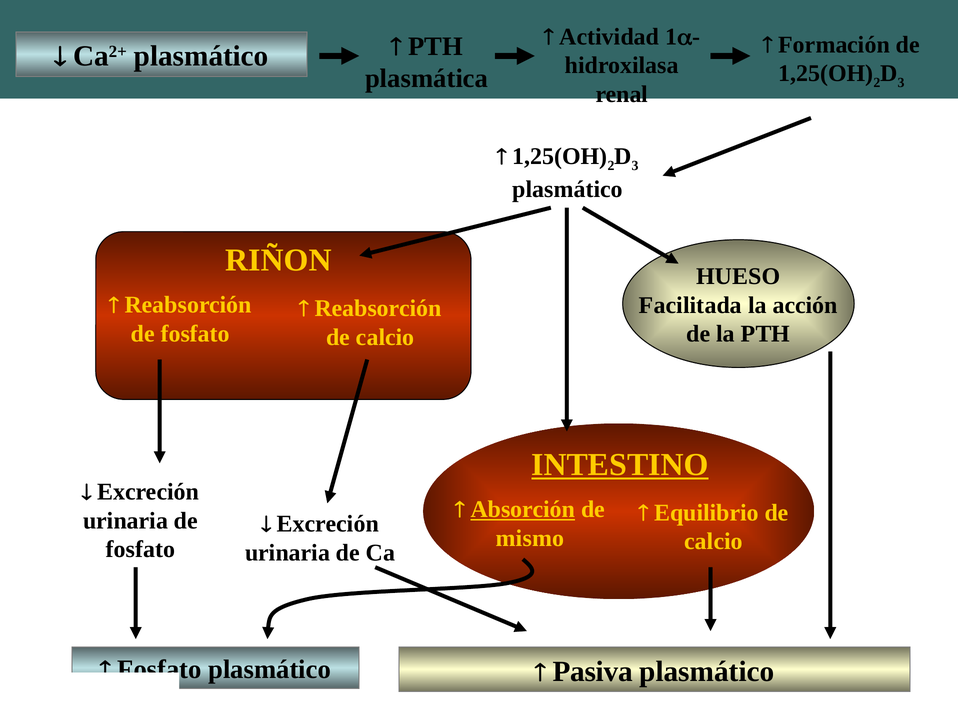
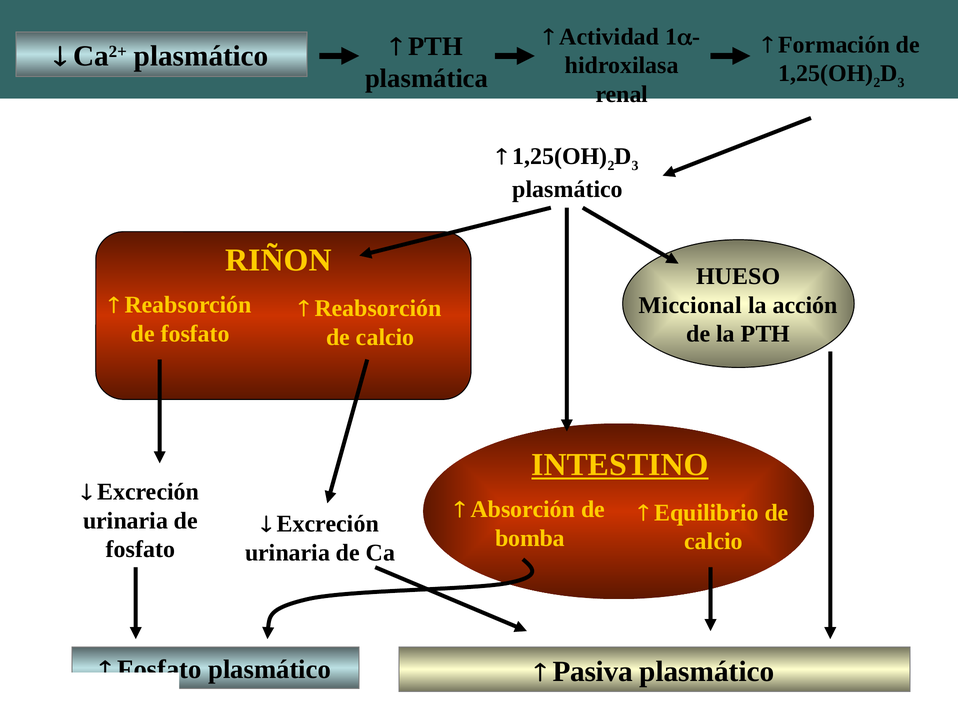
Facilitada: Facilitada -> Miccional
Absorción underline: present -> none
mismo: mismo -> bomba
